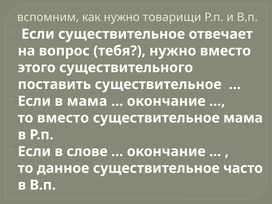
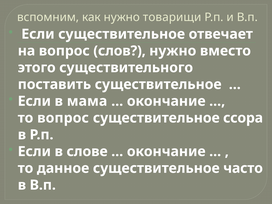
тебя: тебя -> слов
то вместо: вместо -> вопрос
существительное мама: мама -> ссора
